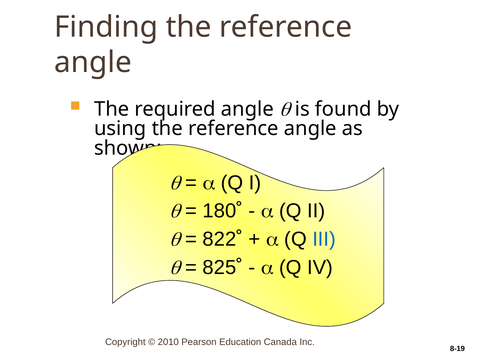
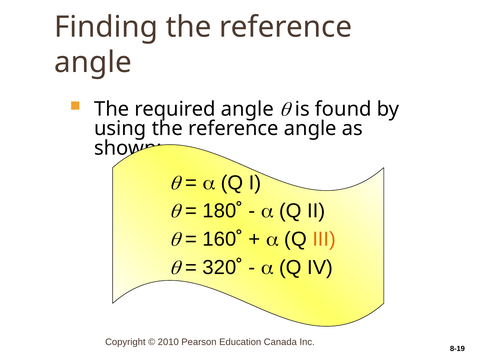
822˚: 822˚ -> 160˚
III colour: blue -> orange
825˚: 825˚ -> 320˚
